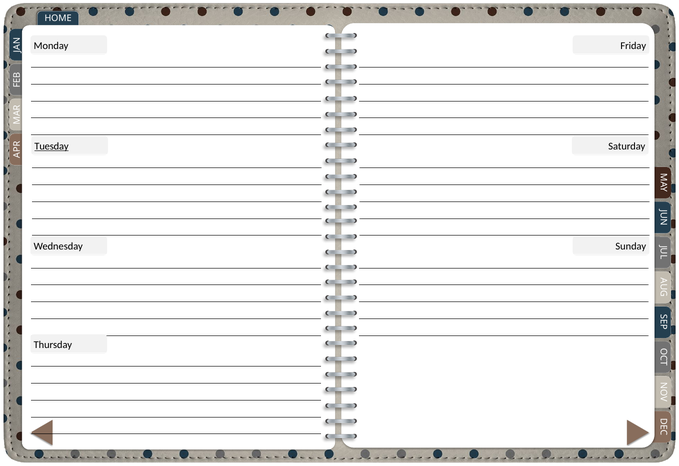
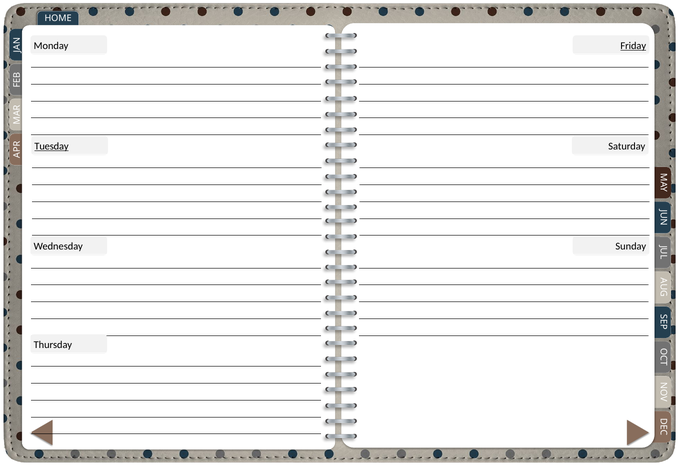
Friday underline: none -> present
